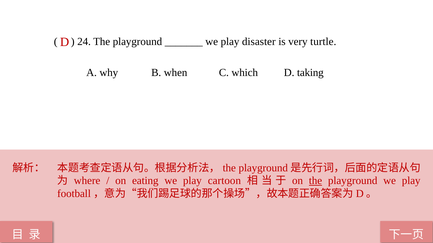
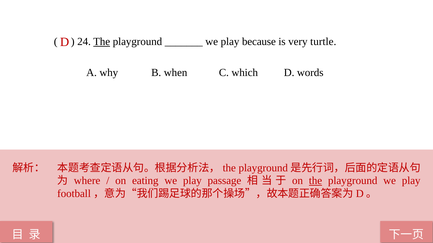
The at (102, 42) underline: none -> present
disaster: disaster -> because
taking: taking -> words
cartoon: cartoon -> passage
